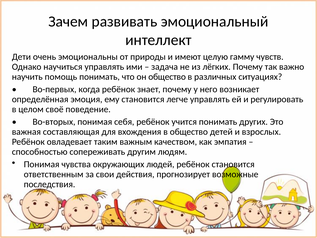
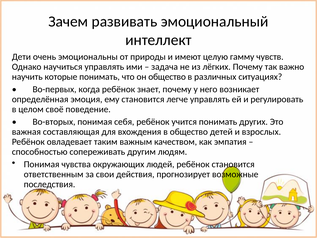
помощь: помощь -> которые
